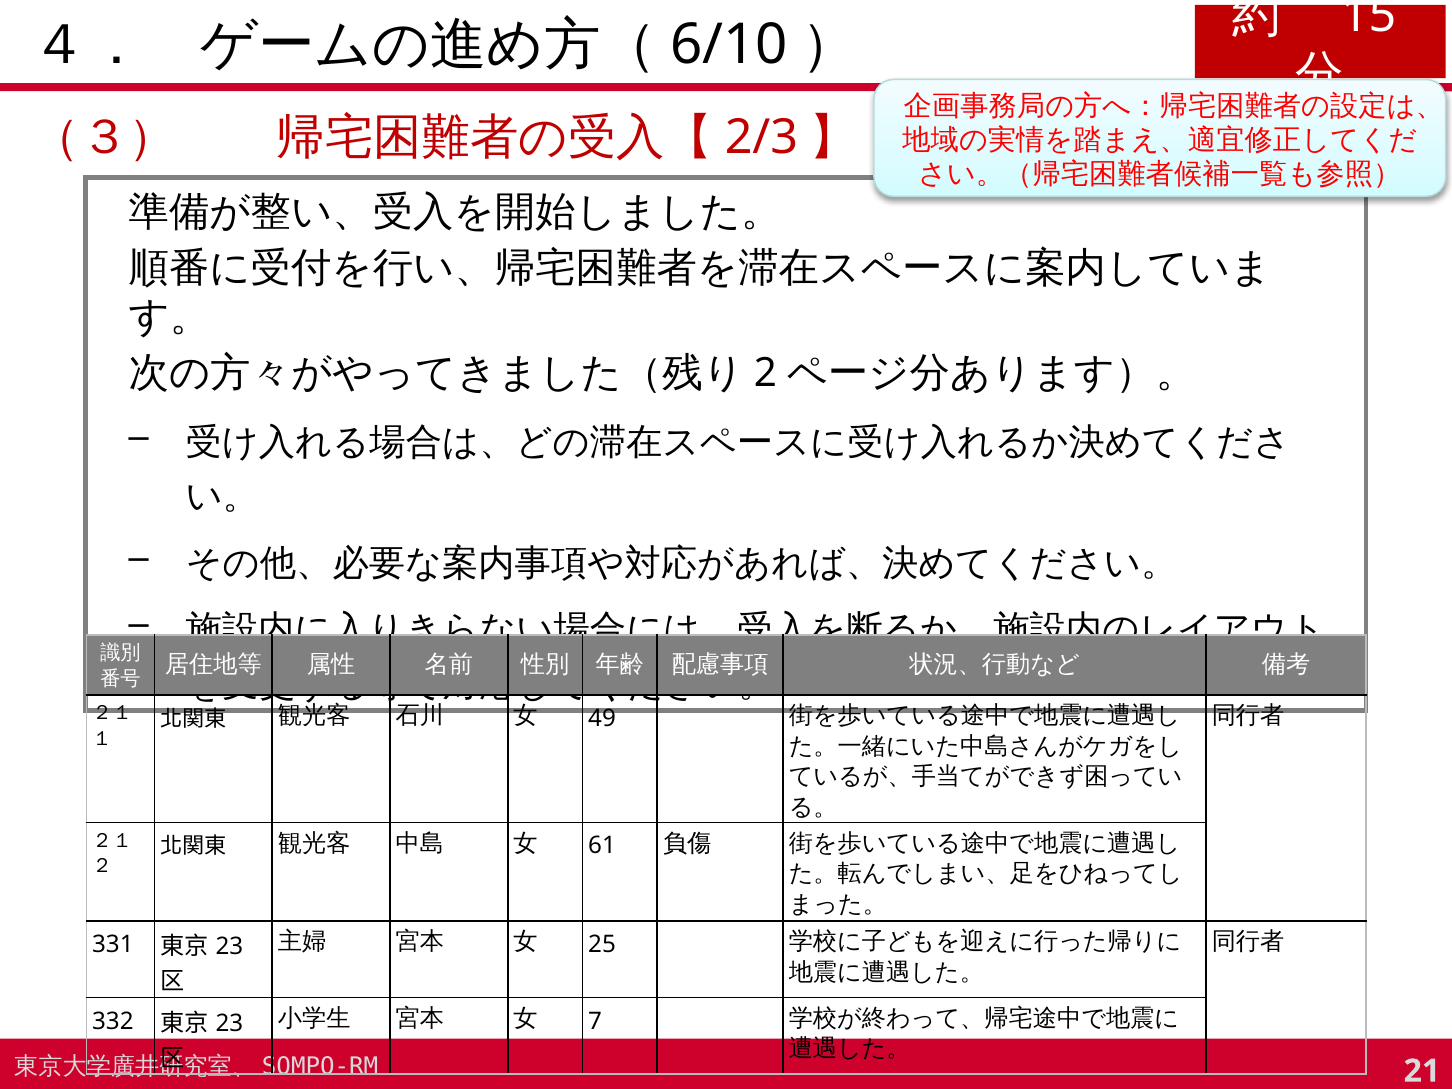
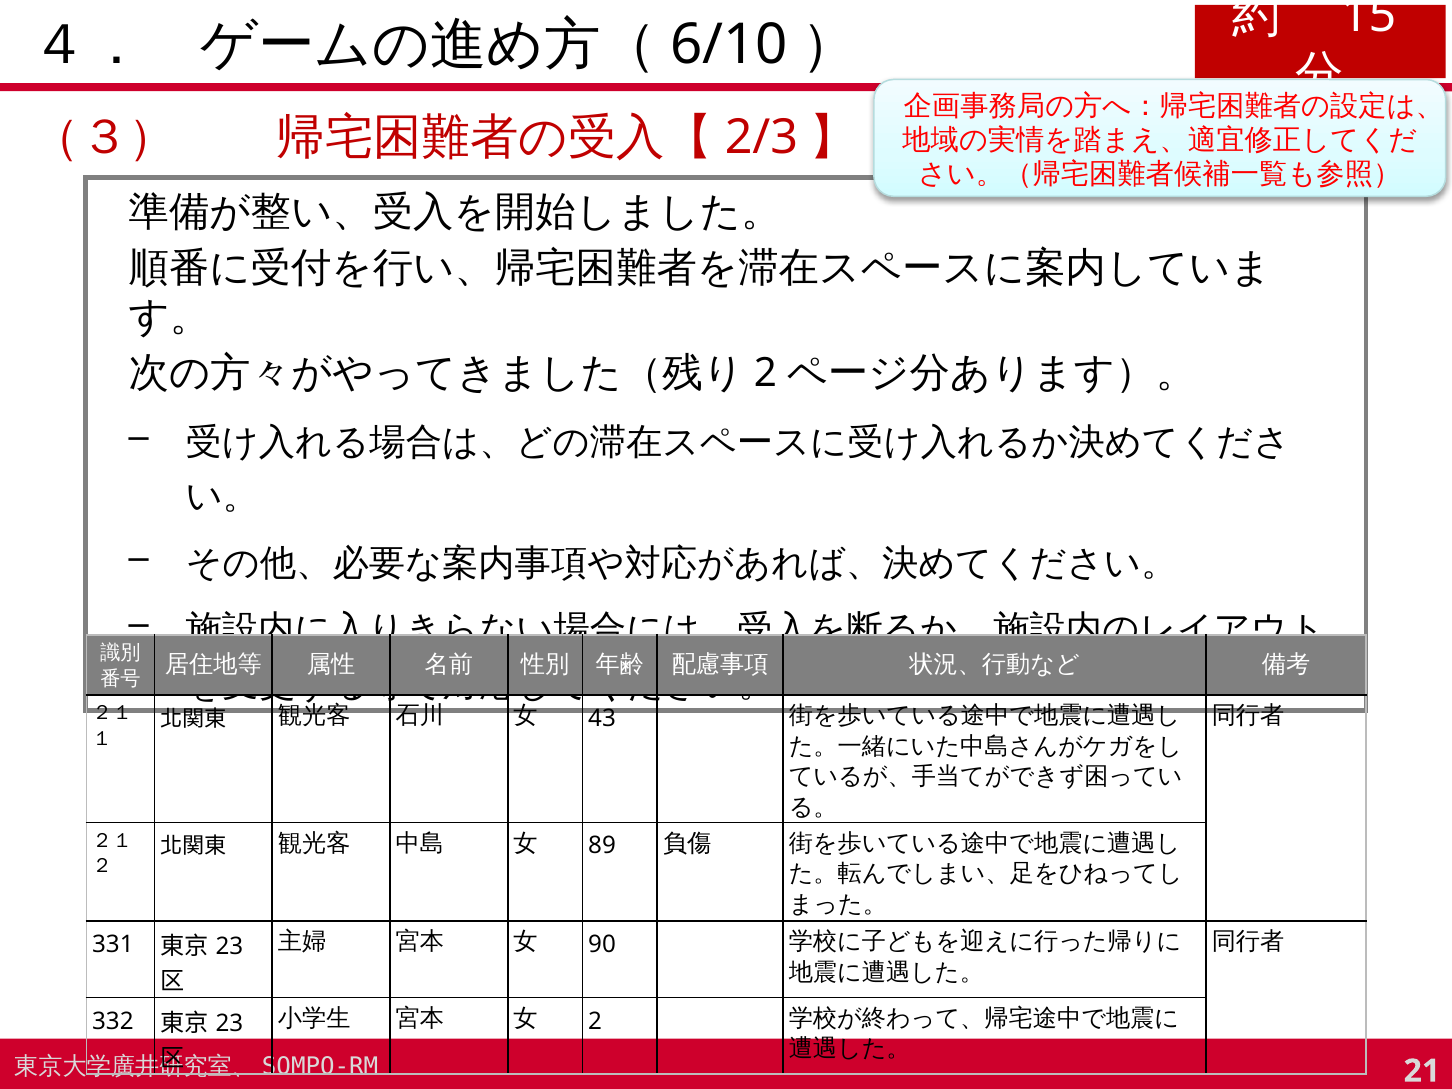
49: 49 -> 43
61: 61 -> 89
25: 25 -> 90
7: 7 -> 2
